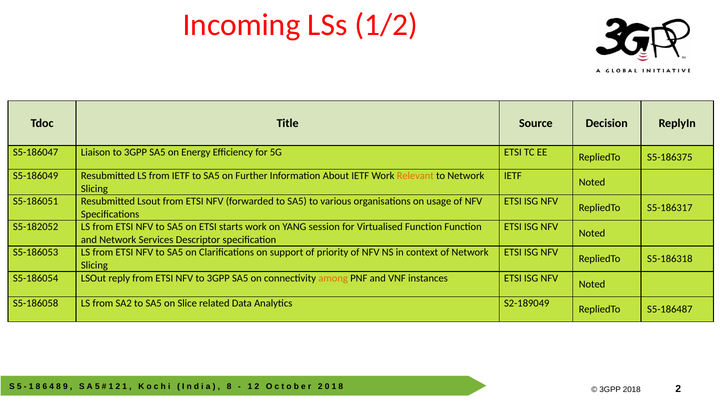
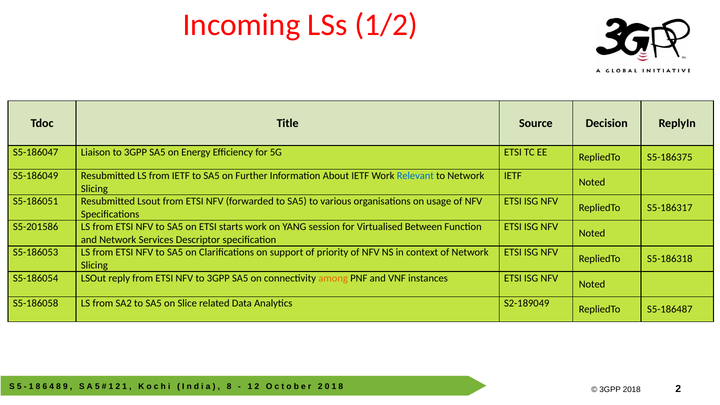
Relevant colour: orange -> blue
S5-182052: S5-182052 -> S5-201586
Virtualised Function: Function -> Between
